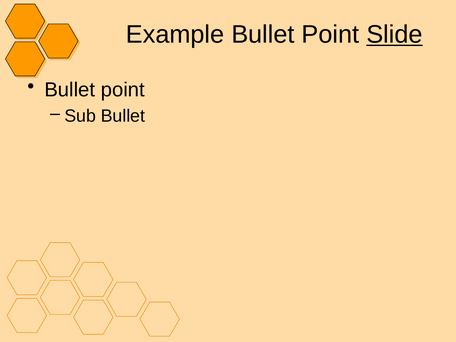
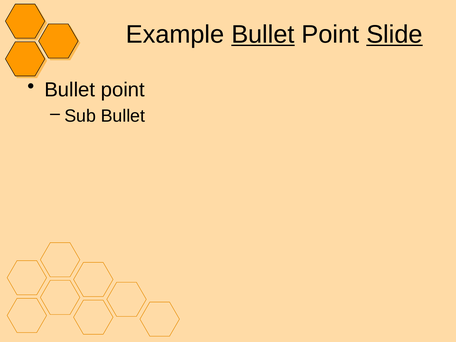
Bullet at (263, 34) underline: none -> present
